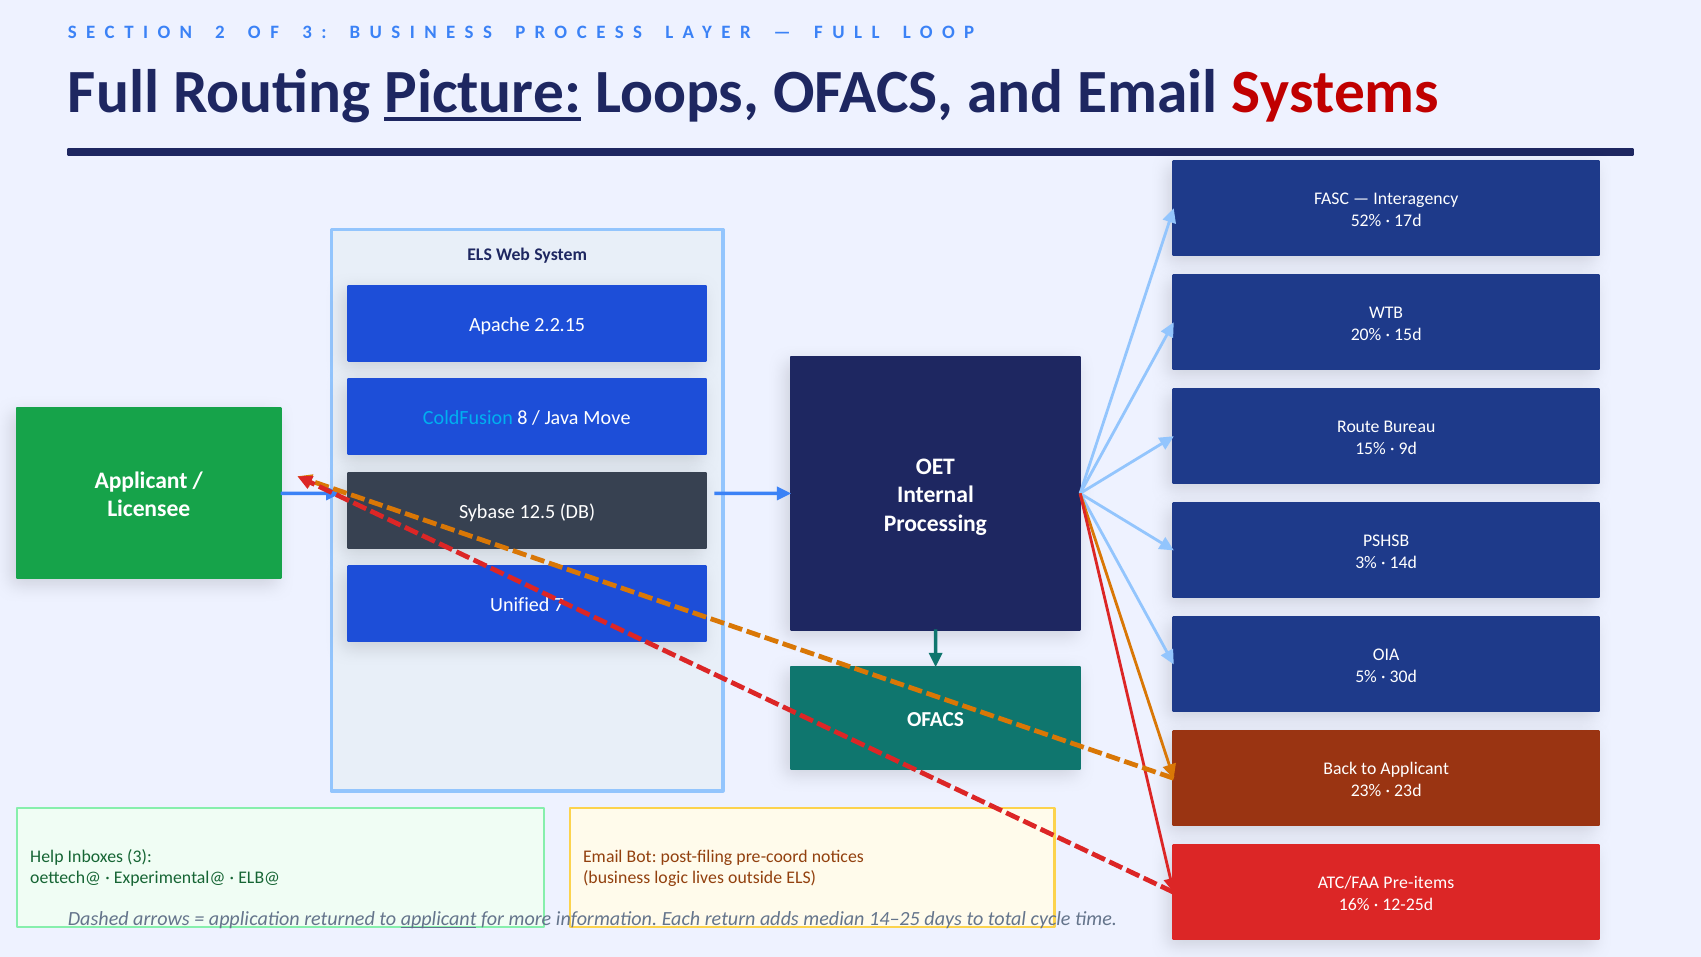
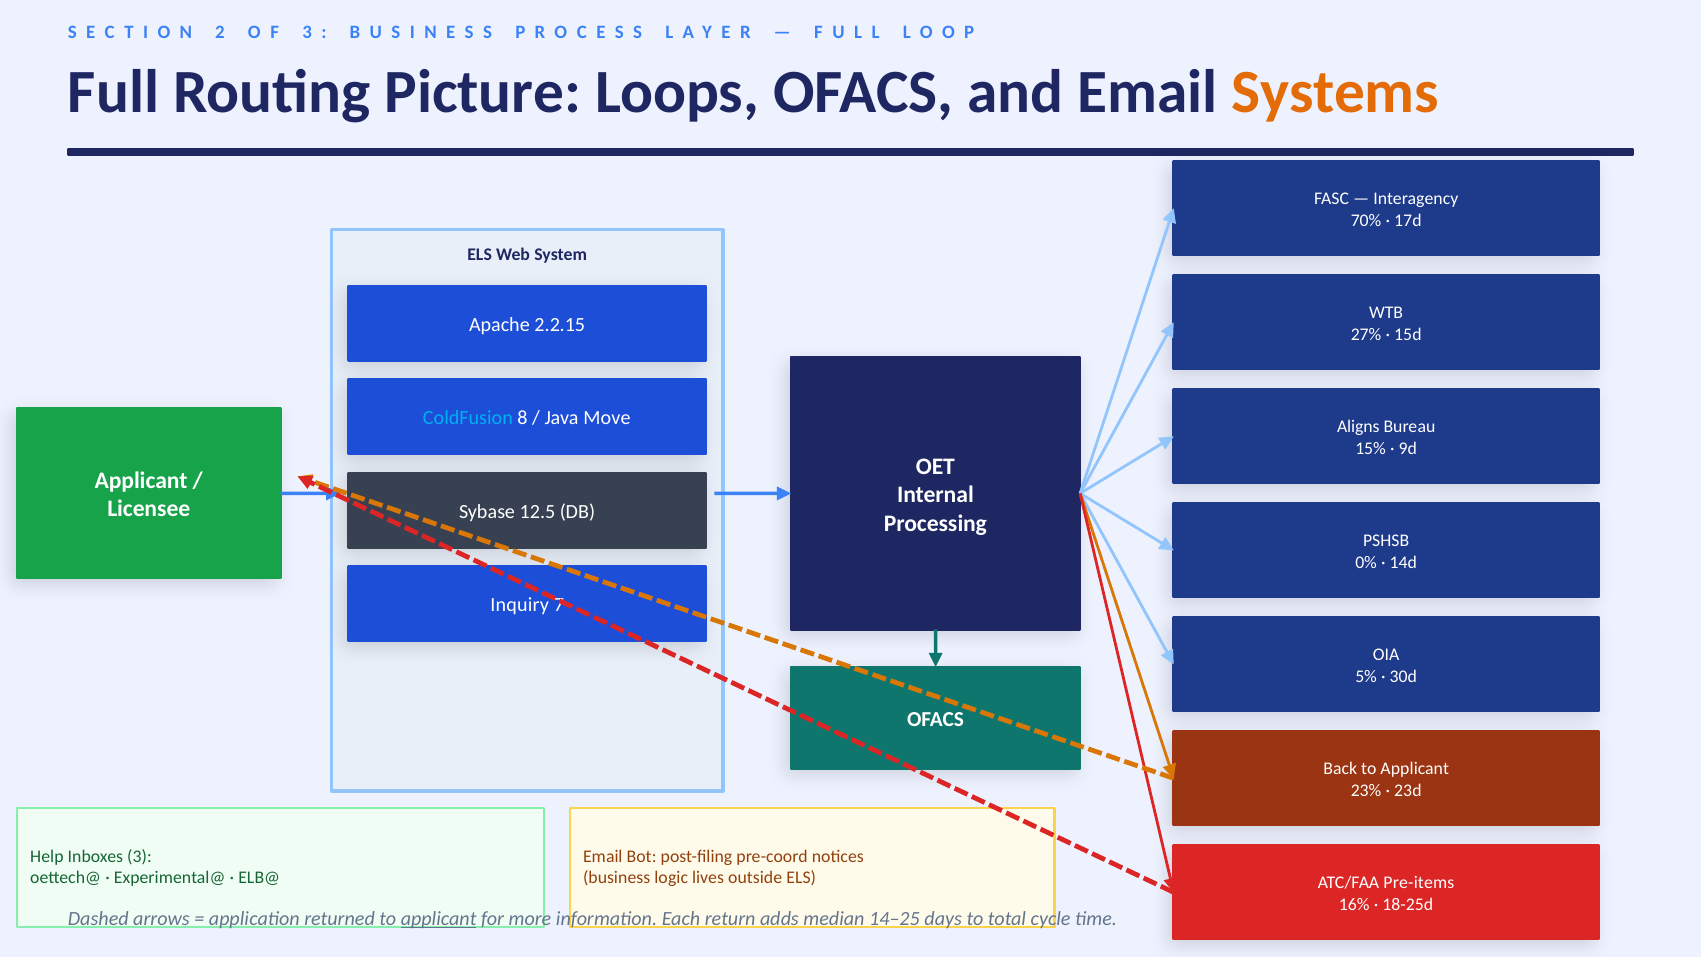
Picture underline: present -> none
Systems colour: red -> orange
52%: 52% -> 70%
20%: 20% -> 27%
Route: Route -> Aligns
3%: 3% -> 0%
Unified: Unified -> Inquiry
12-25d: 12-25d -> 18-25d
